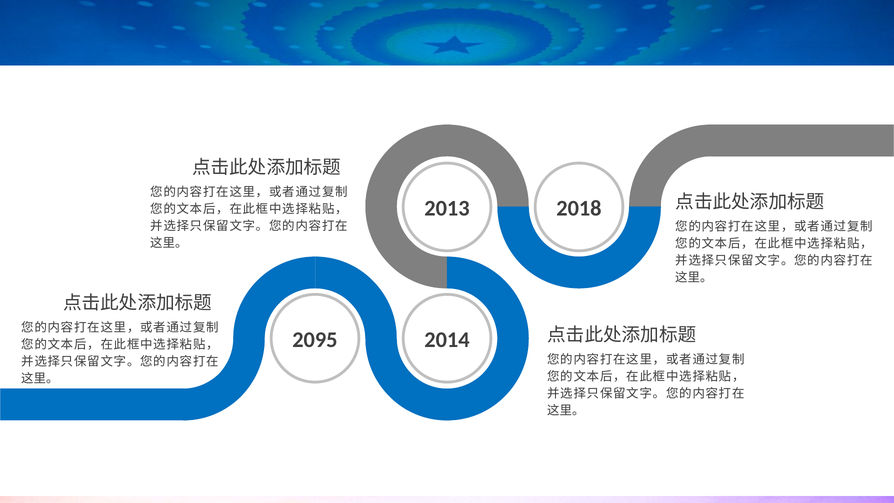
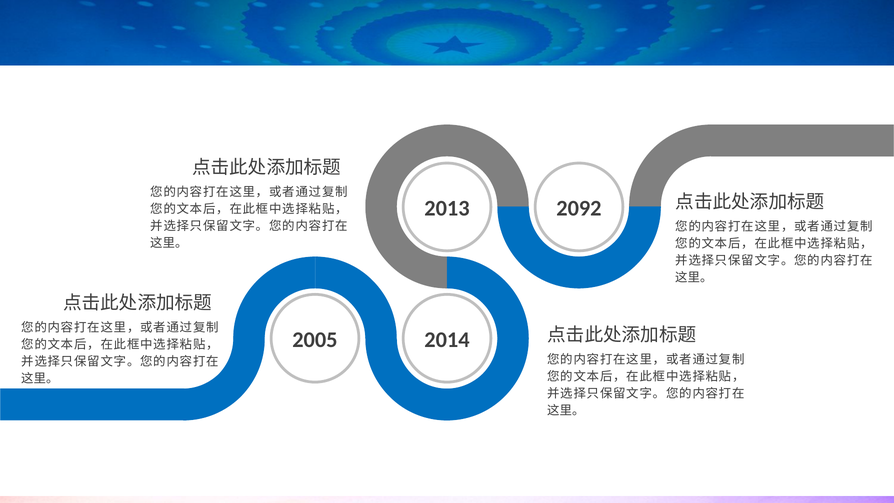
2018: 2018 -> 2092
2095: 2095 -> 2005
